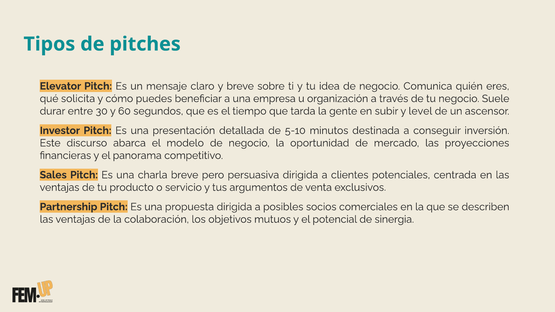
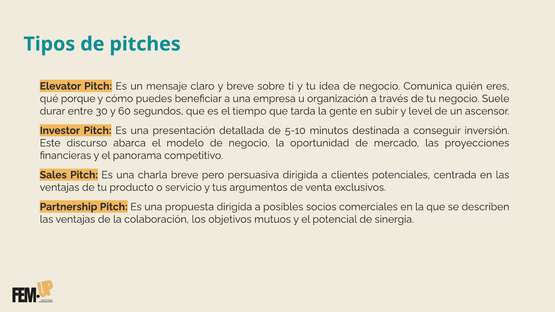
solicita: solicita -> porque
